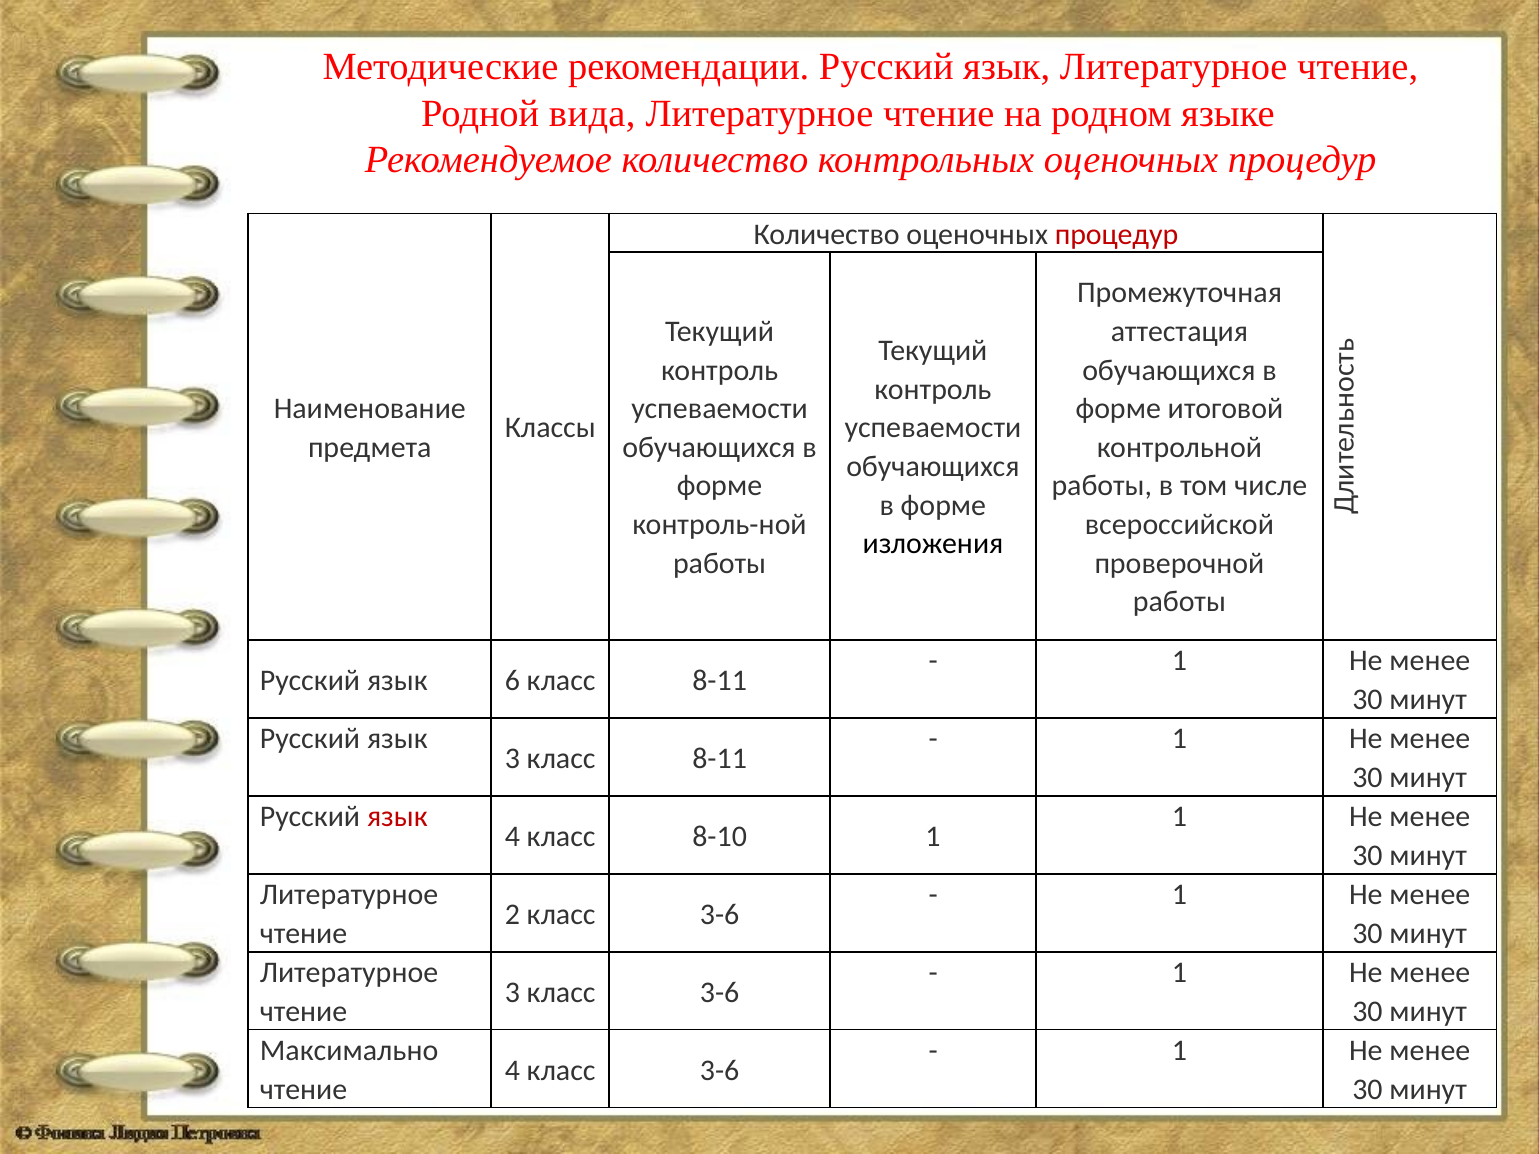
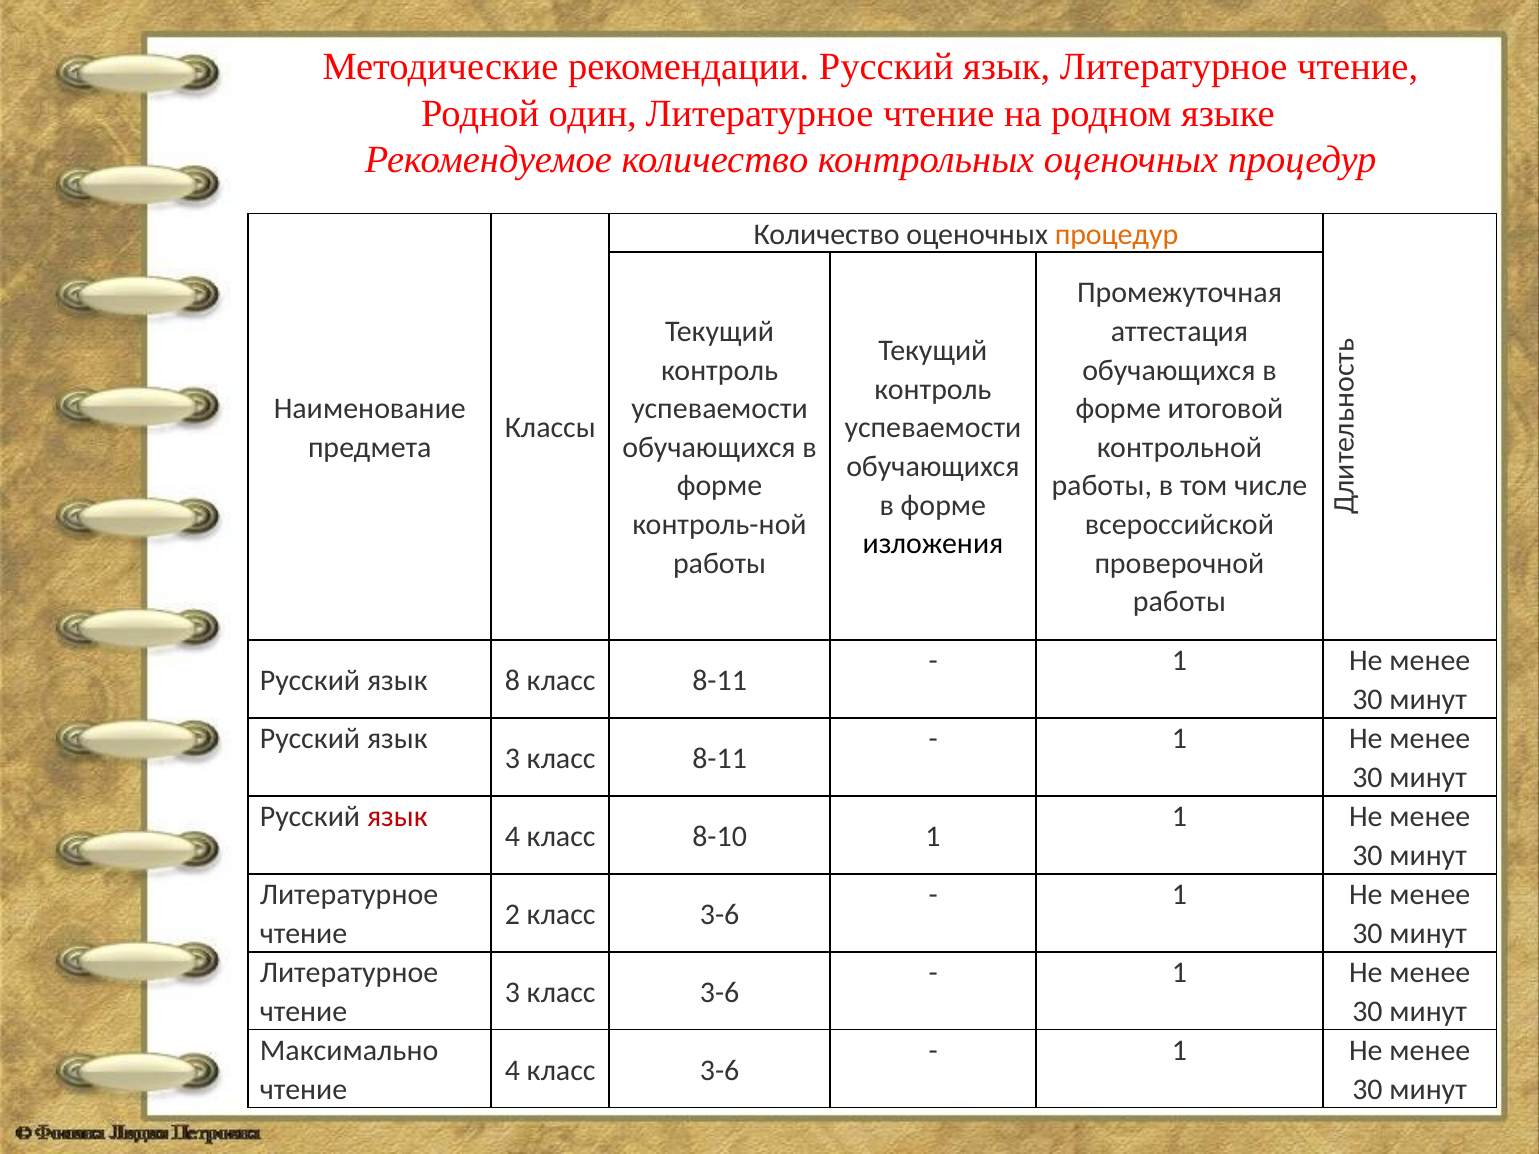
вида: вида -> один
процедур at (1117, 234) colour: red -> orange
6: 6 -> 8
